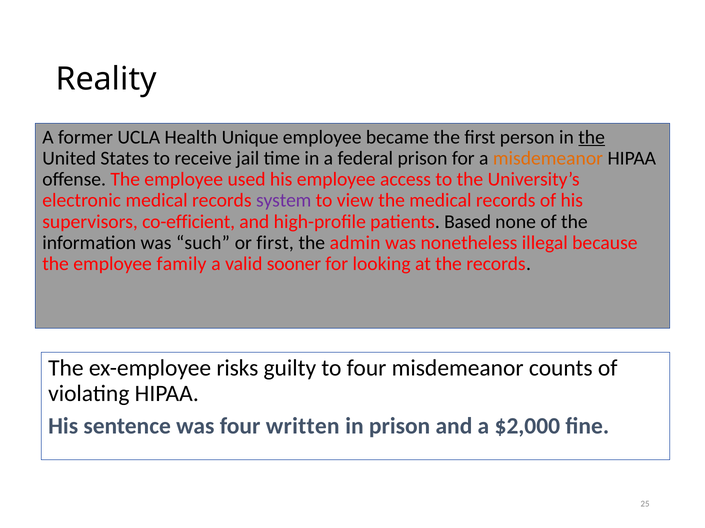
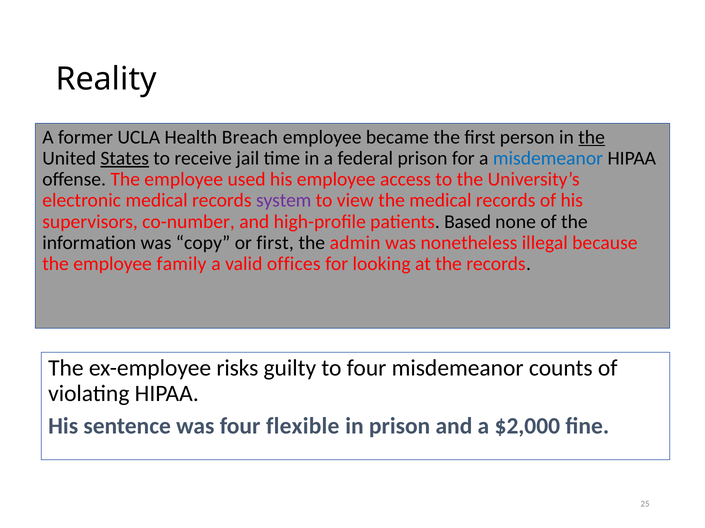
Unique: Unique -> Breach
States underline: none -> present
misdemeanor at (548, 159) colour: orange -> blue
co-efficient: co-efficient -> co-number
such: such -> copy
sooner: sooner -> offices
written: written -> flexible
